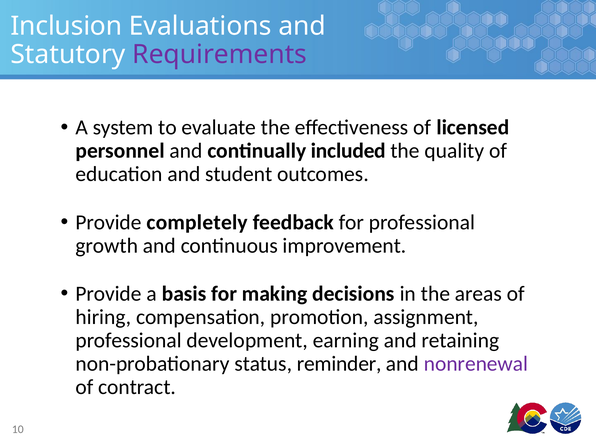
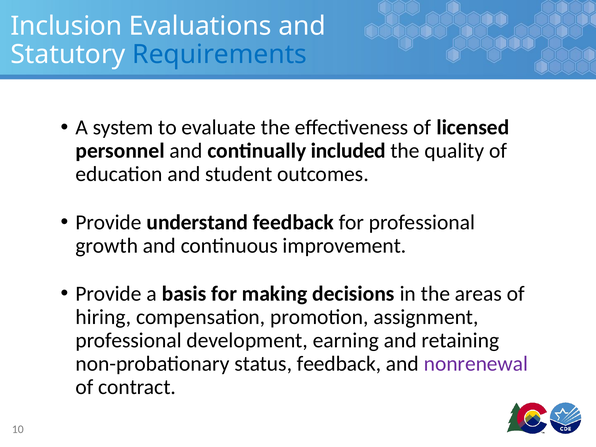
Requirements colour: purple -> blue
completely: completely -> understand
status reminder: reminder -> feedback
